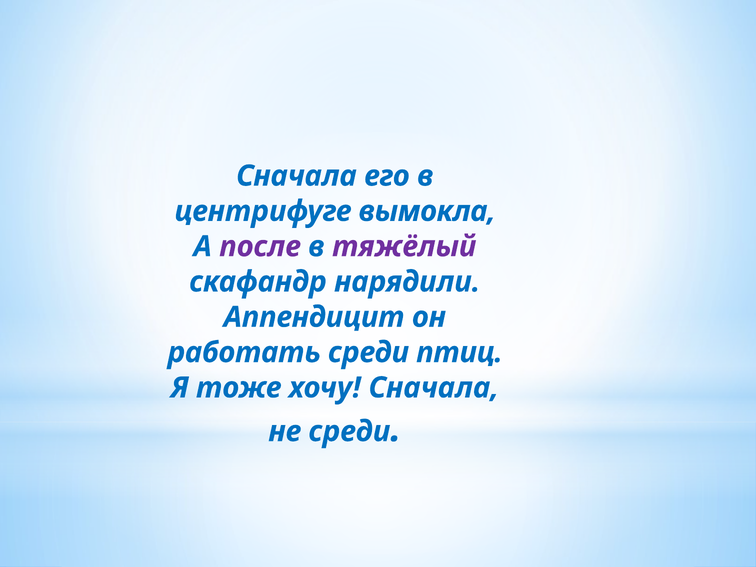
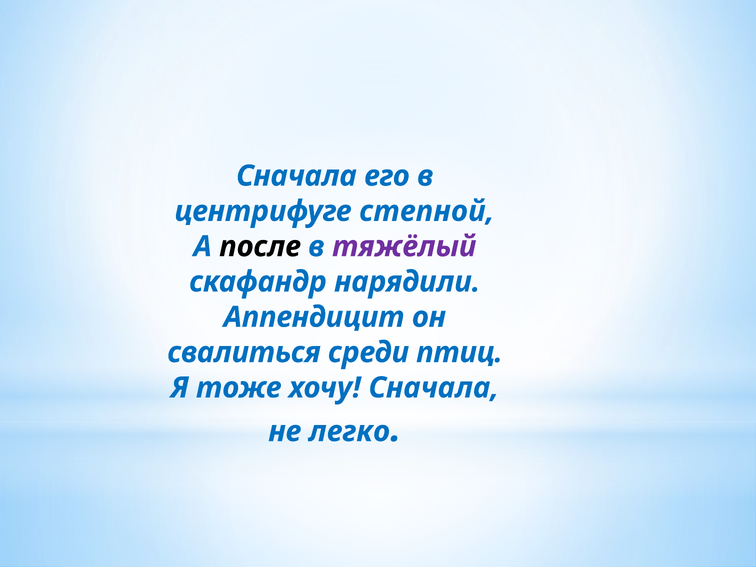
вымокла: вымокла -> степной
после colour: purple -> black
работать: работать -> свалиться
не среди: среди -> легко
